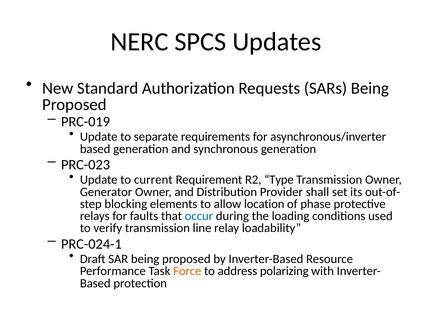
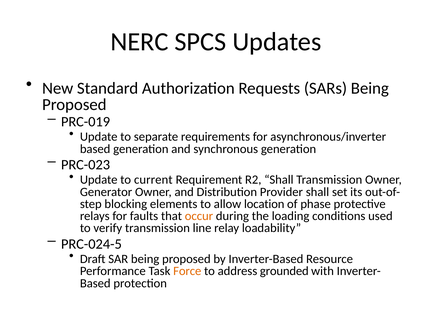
R2 Type: Type -> Shall
occur colour: blue -> orange
PRC-024-1: PRC-024-1 -> PRC-024-5
polarizing: polarizing -> grounded
